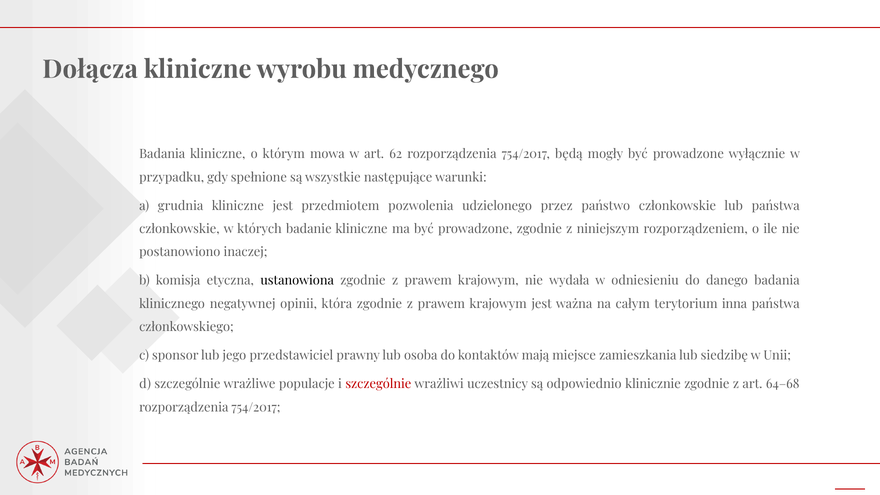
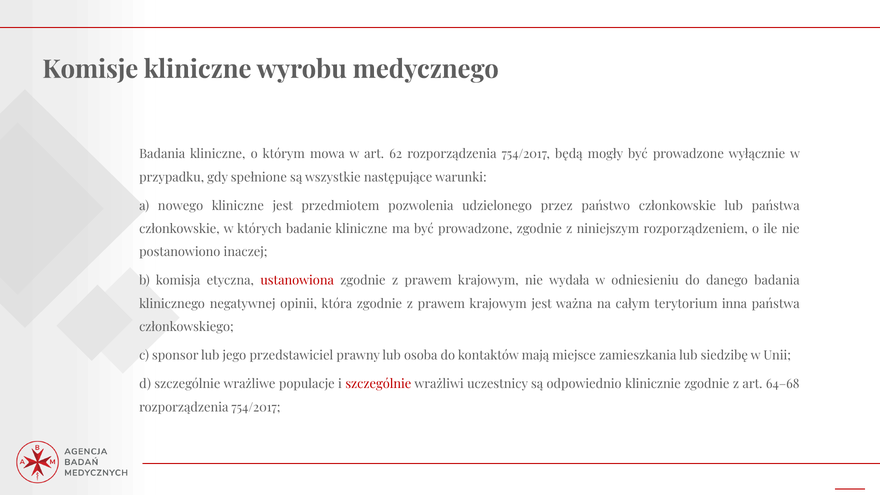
Dołącza: Dołącza -> Komisje
grudnia: grudnia -> nowego
ustanowiona colour: black -> red
